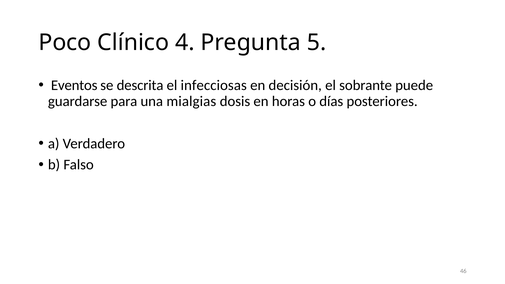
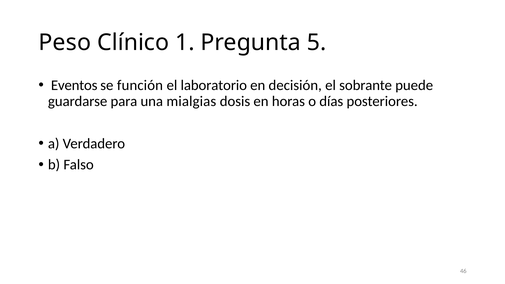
Poco: Poco -> Peso
4: 4 -> 1
descrita: descrita -> función
infecciosas: infecciosas -> laboratorio
